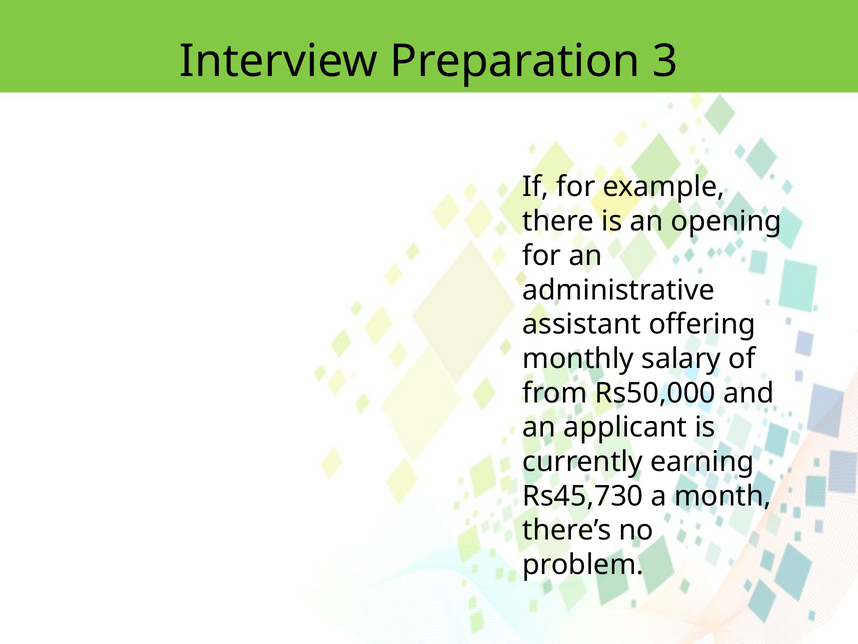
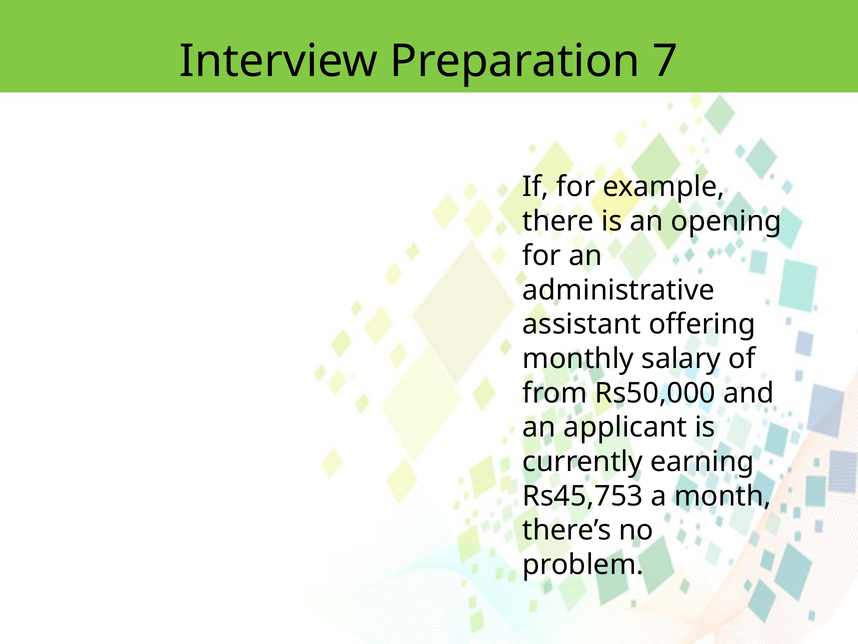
3: 3 -> 7
Rs45,730: Rs45,730 -> Rs45,753
